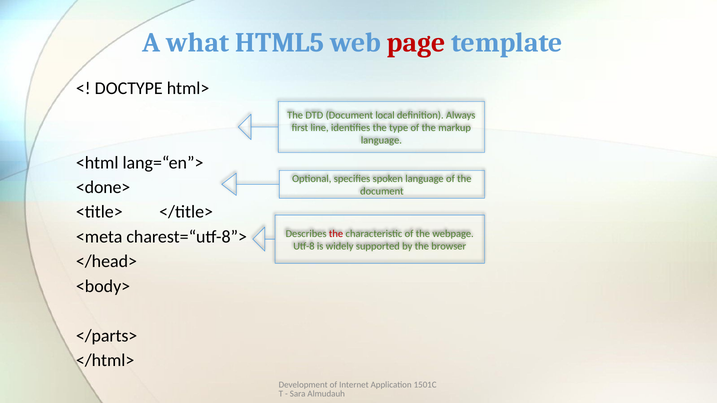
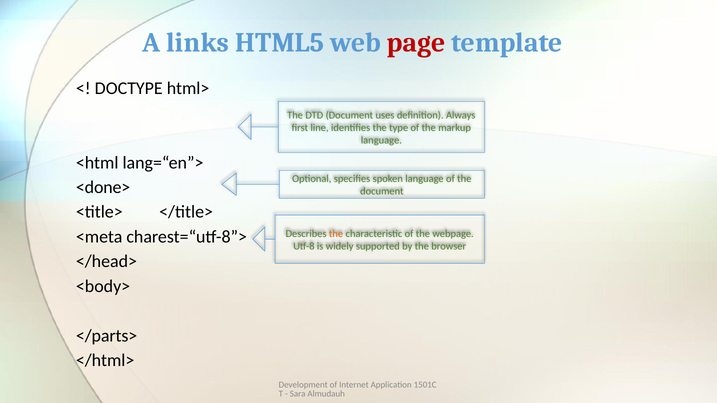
what: what -> links
local: local -> uses
the at (336, 234) colour: red -> orange
